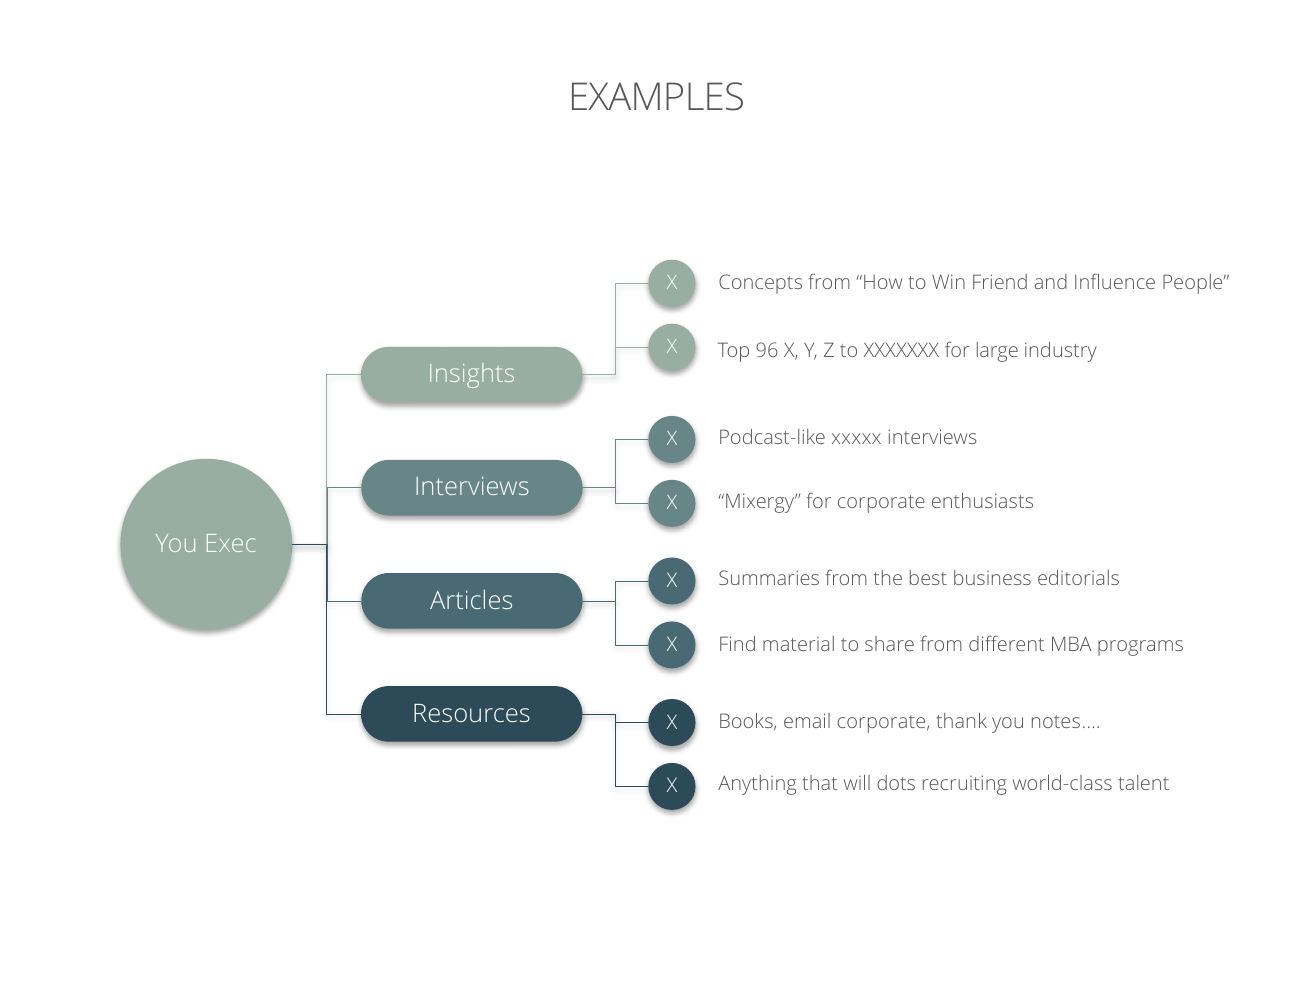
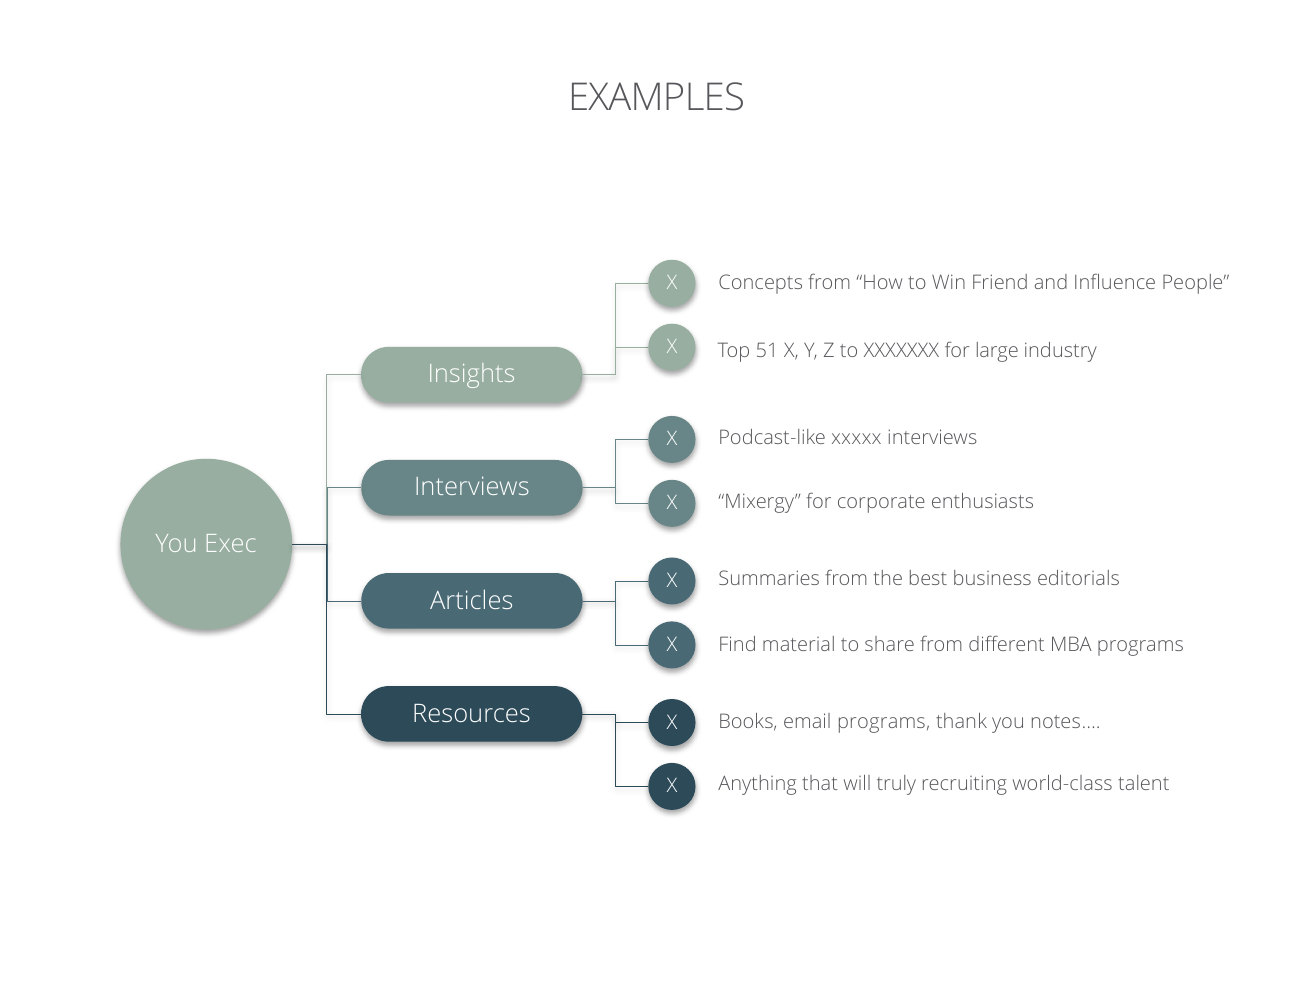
96: 96 -> 51
email corporate: corporate -> programs
dots: dots -> truly
